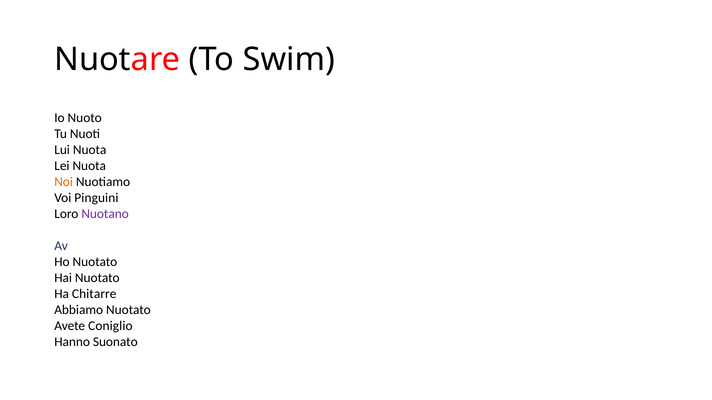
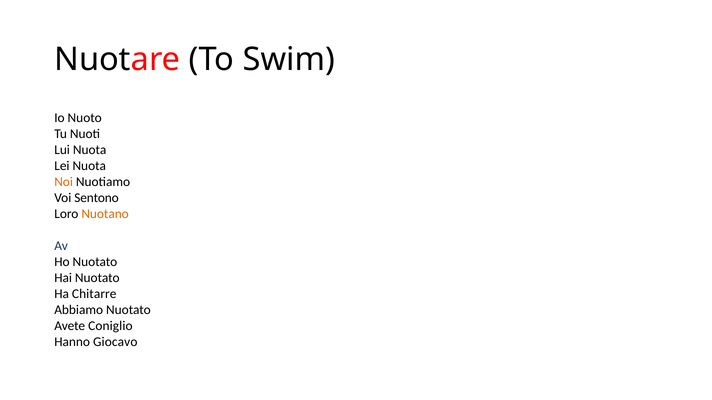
Pinguini: Pinguini -> Sentono
Nuotano colour: purple -> orange
Suonato: Suonato -> Giocavo
